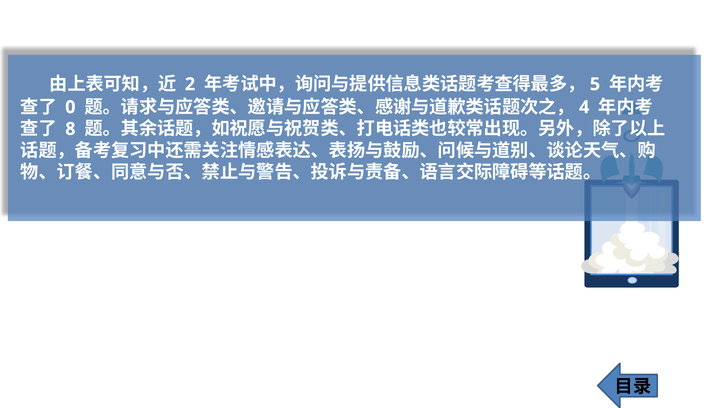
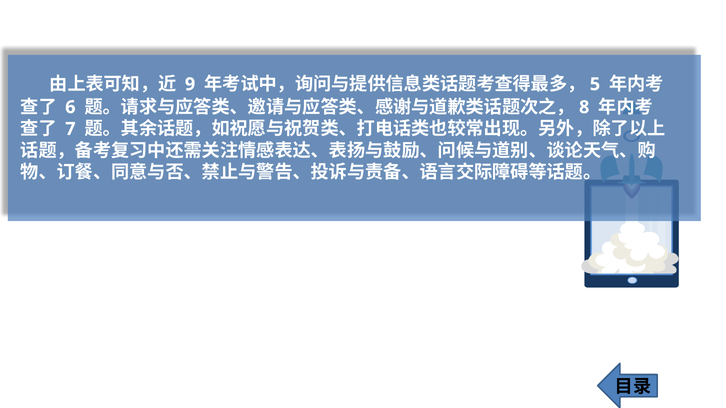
2: 2 -> 9
0: 0 -> 6
4: 4 -> 8
8: 8 -> 7
